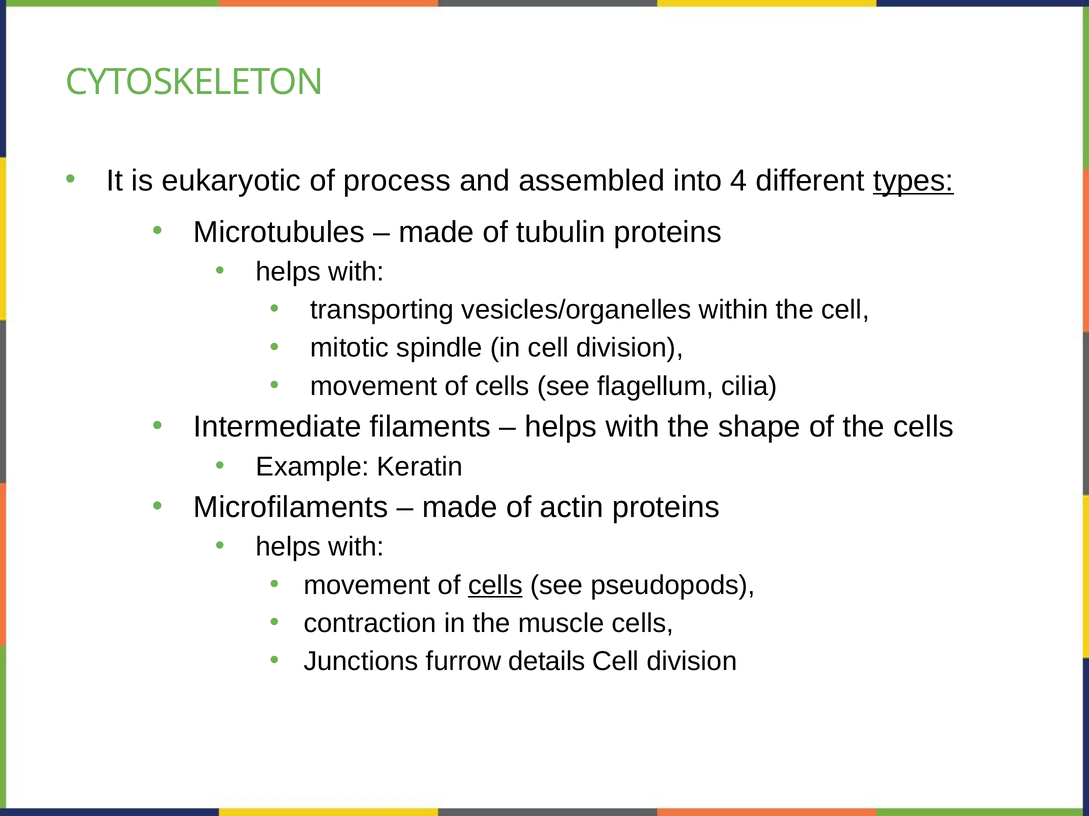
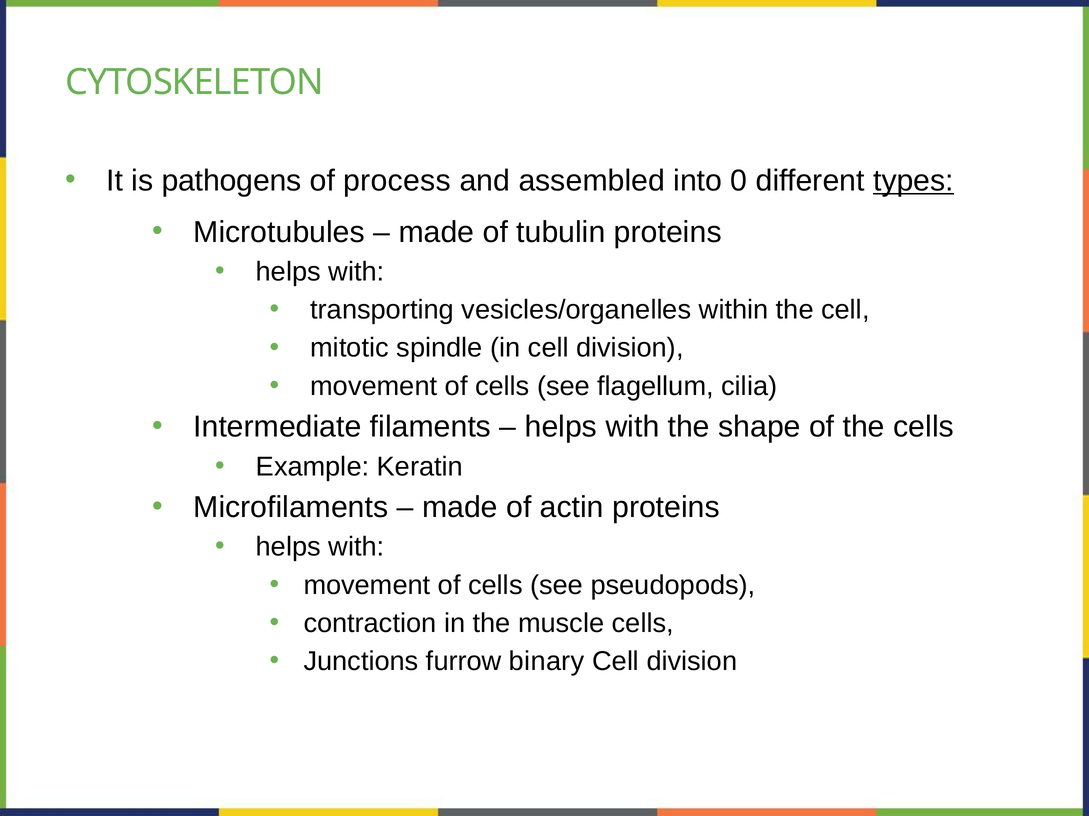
eukaryotic: eukaryotic -> pathogens
4: 4 -> 0
cells at (495, 586) underline: present -> none
details: details -> binary
